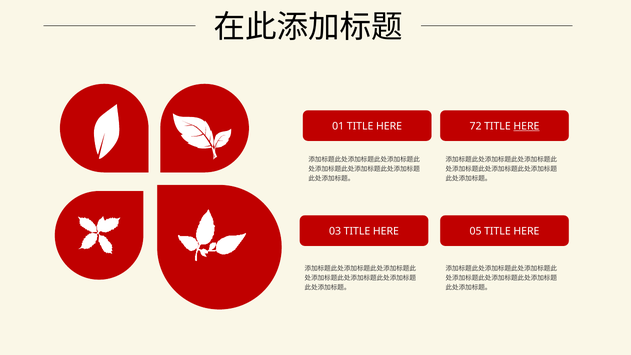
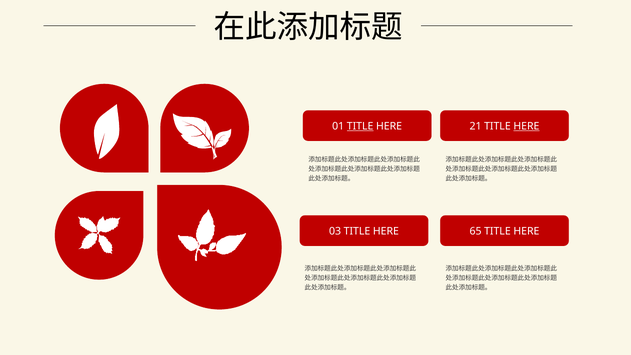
TITLE at (360, 126) underline: none -> present
72: 72 -> 21
05: 05 -> 65
